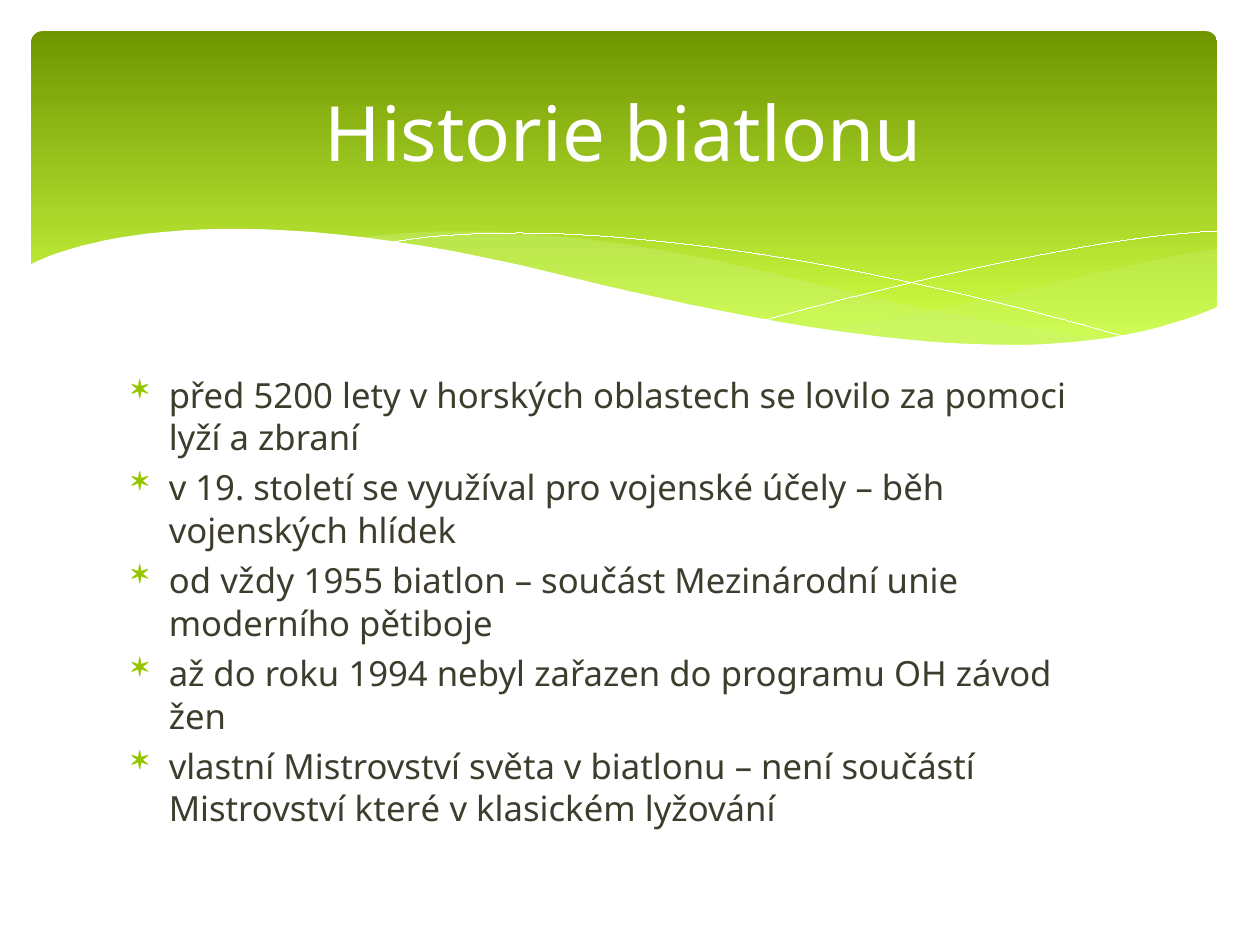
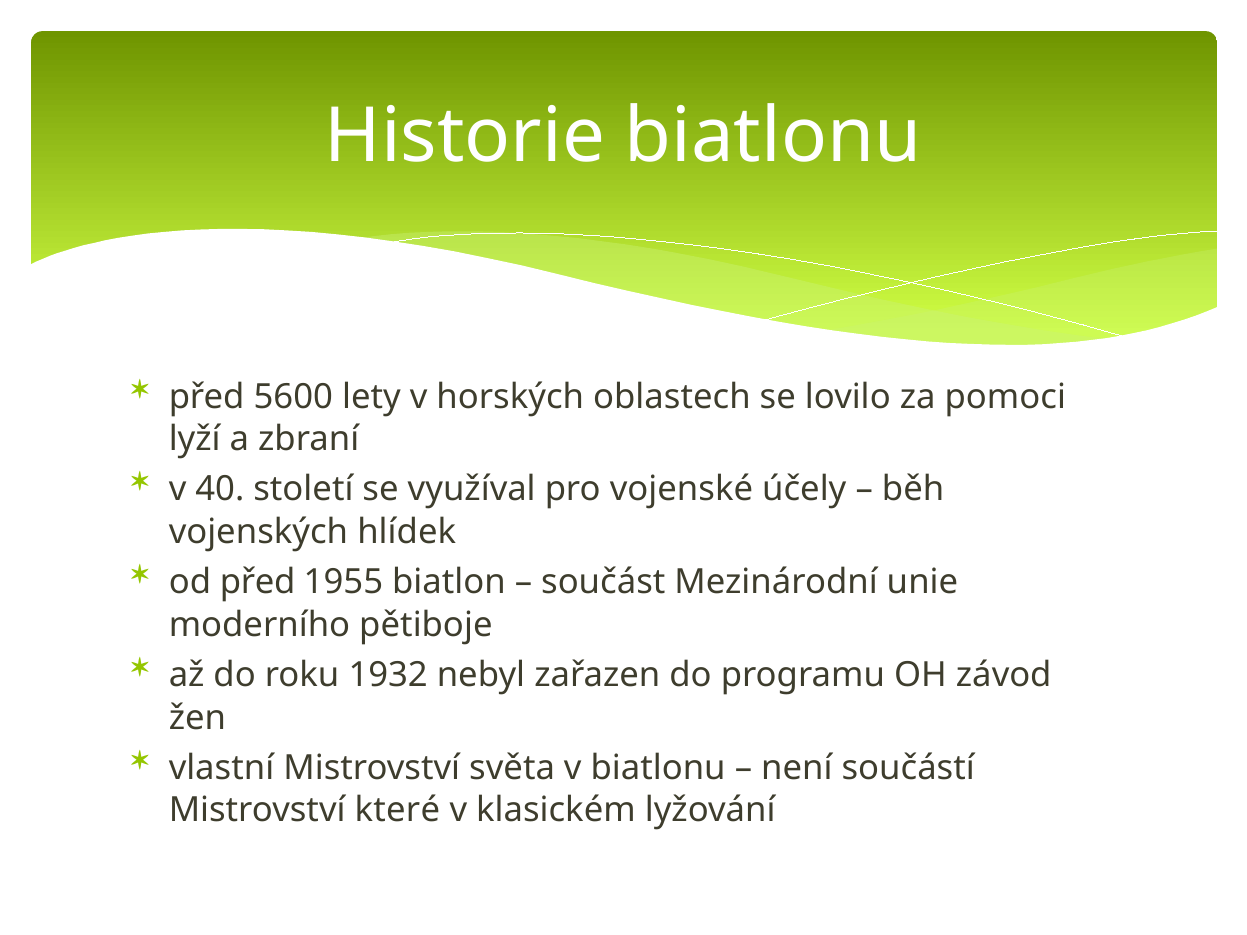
5200: 5200 -> 5600
19: 19 -> 40
od vždy: vždy -> před
1994: 1994 -> 1932
